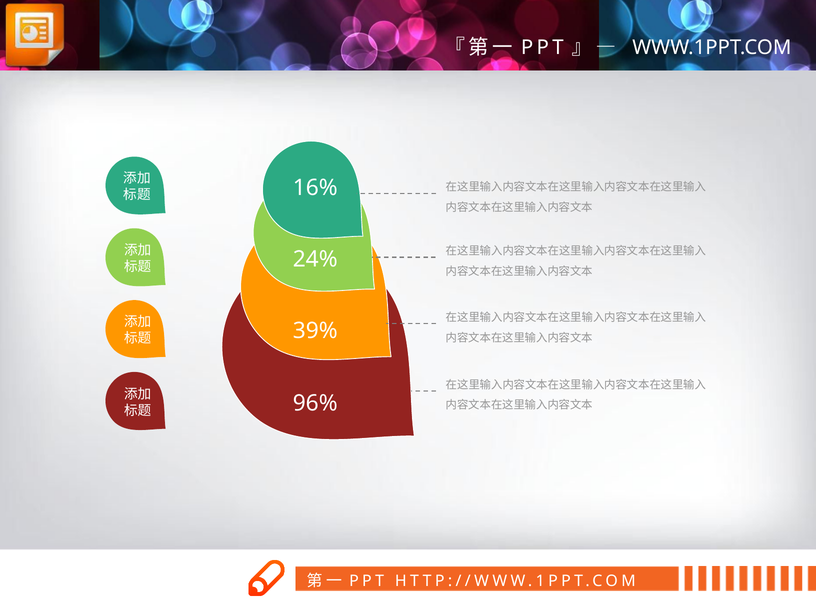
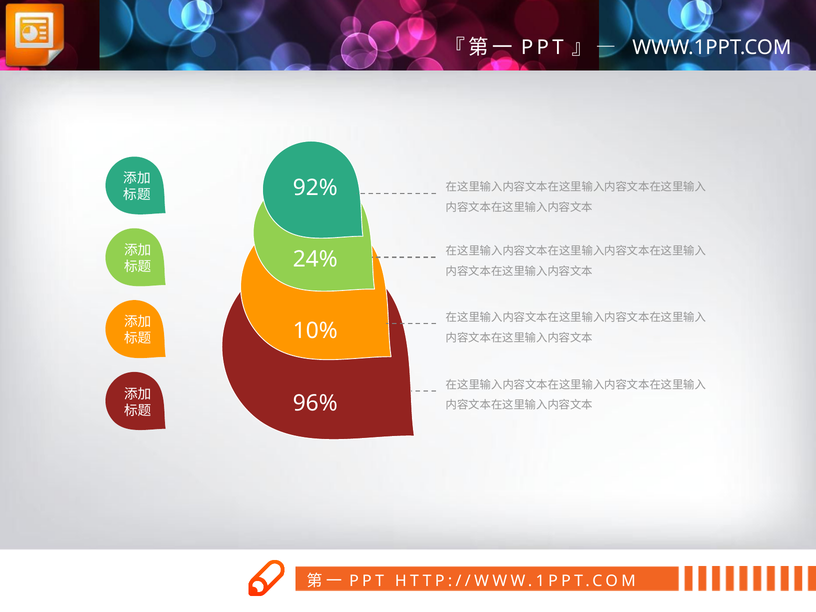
16%: 16% -> 92%
39%: 39% -> 10%
